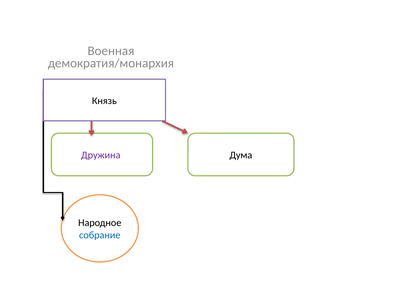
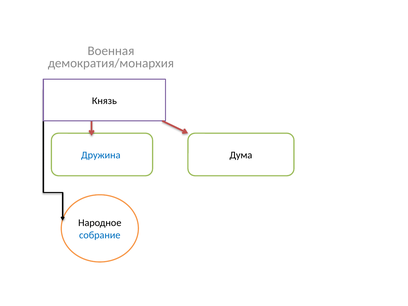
Дружина colour: purple -> blue
